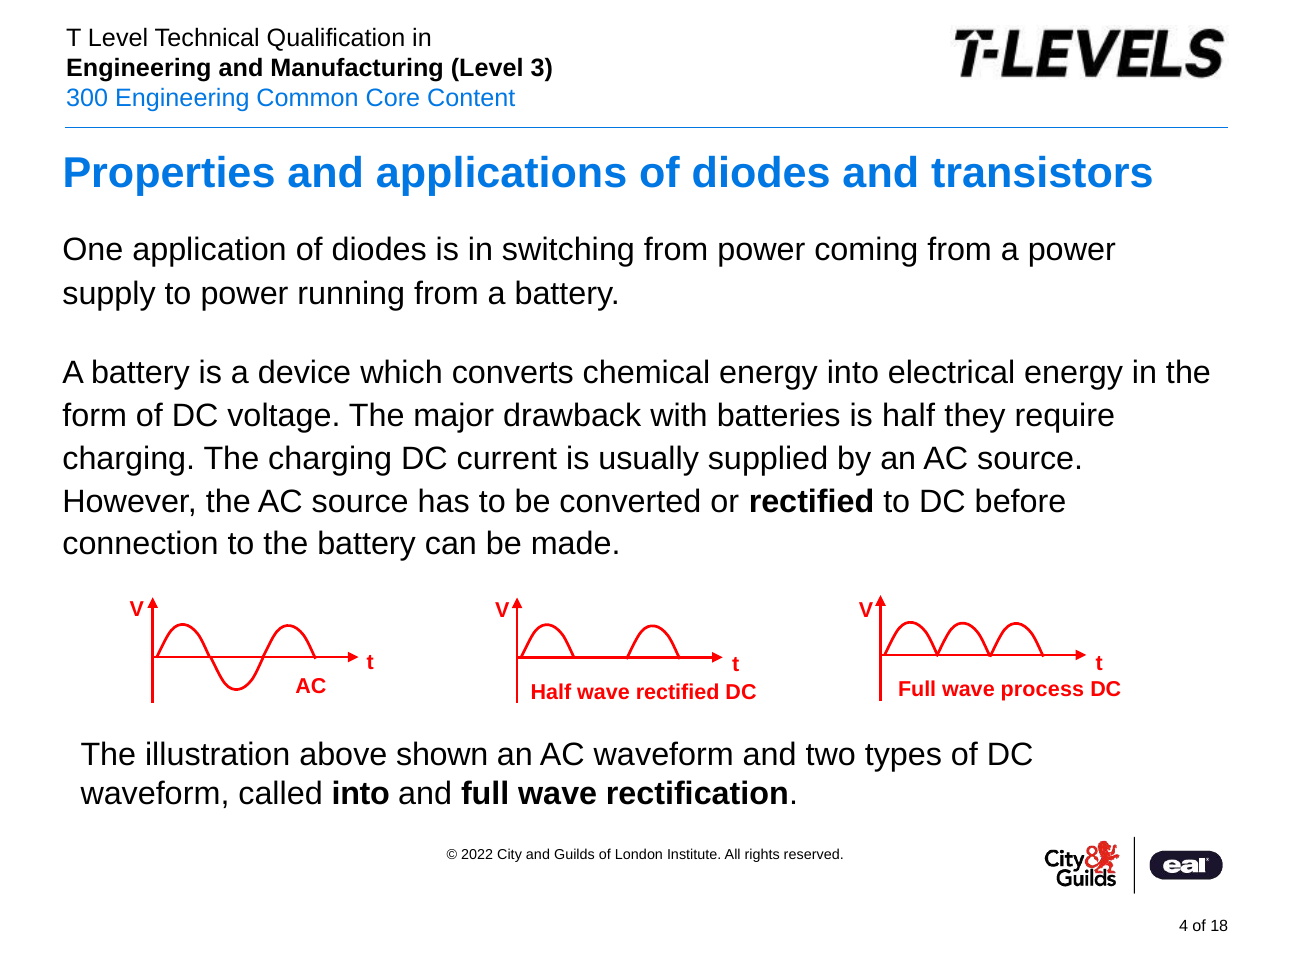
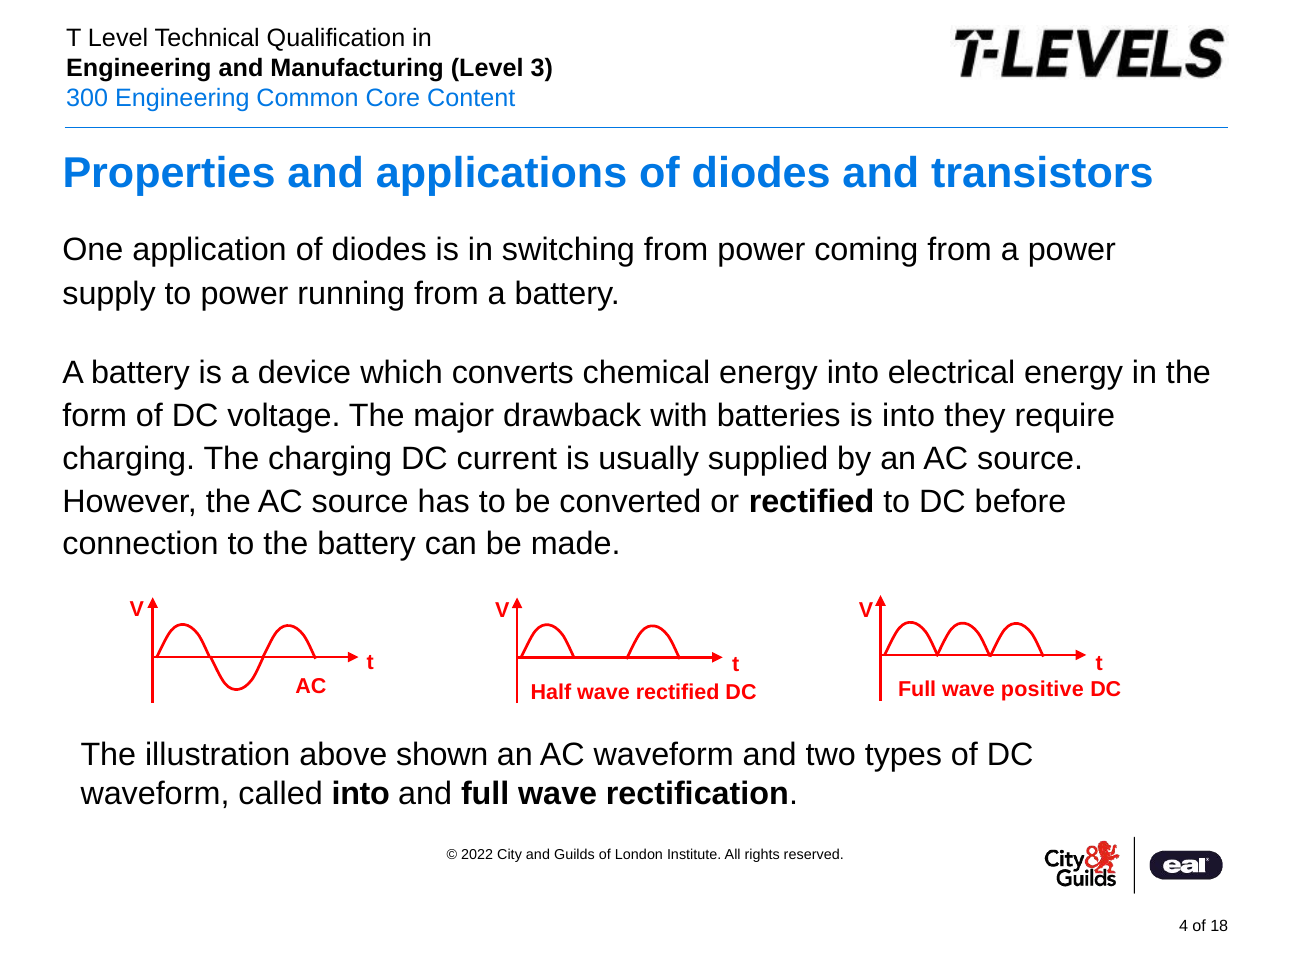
is half: half -> into
process: process -> positive
